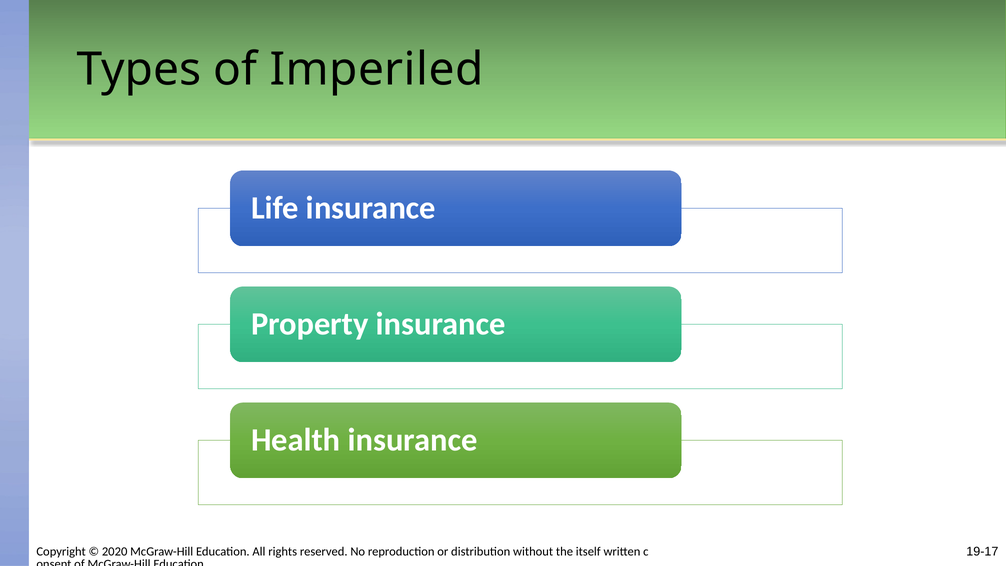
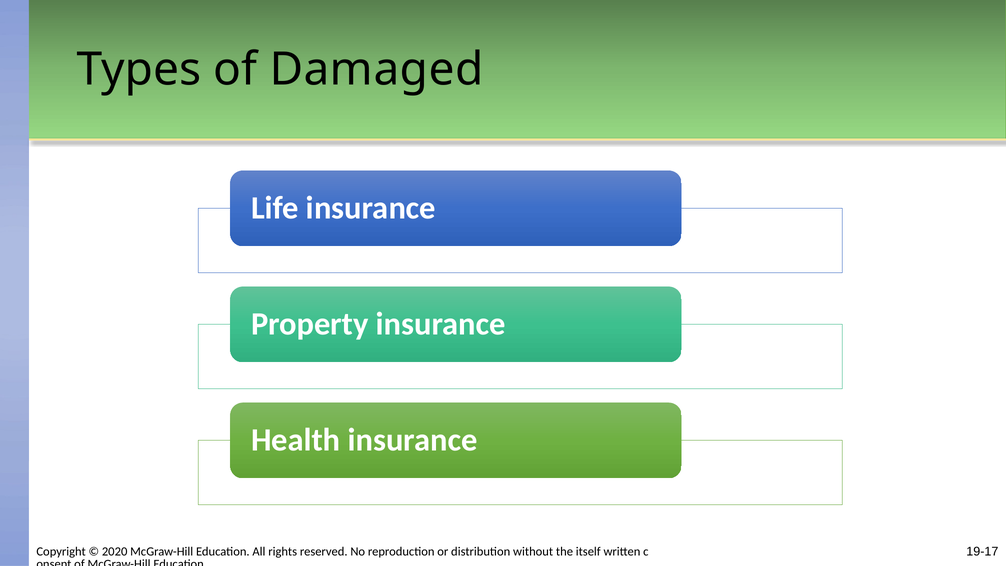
Imperiled: Imperiled -> Damaged
